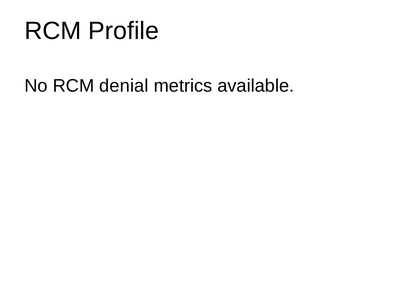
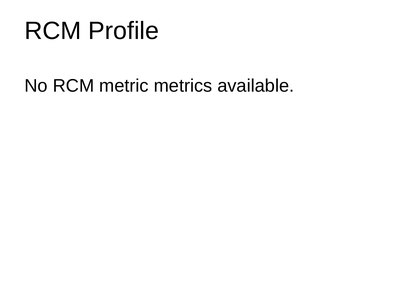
denial: denial -> metric
